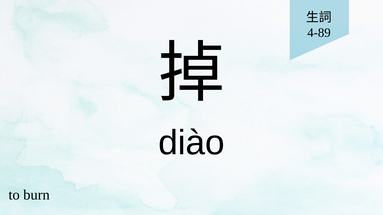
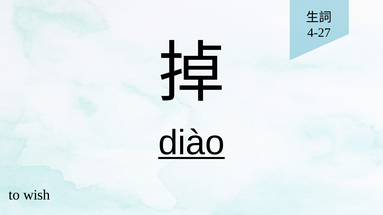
4-89: 4-89 -> 4-27
diào underline: none -> present
burn: burn -> wish
